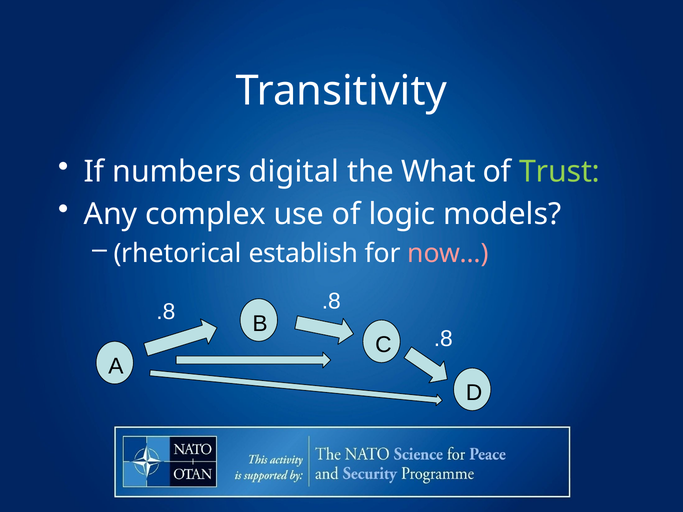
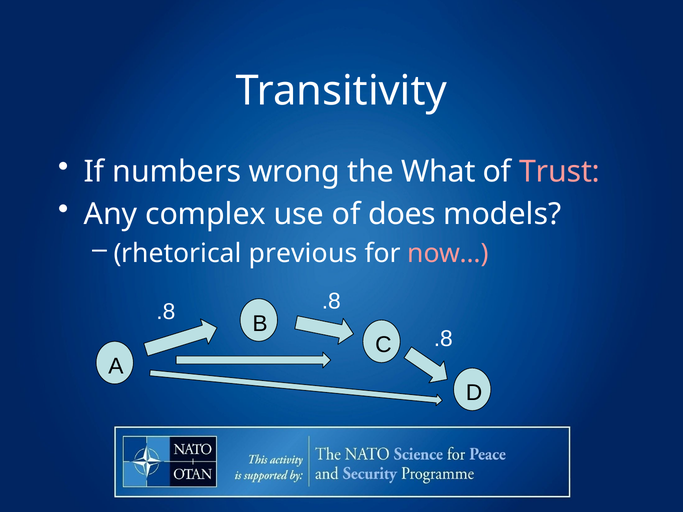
digital: digital -> wrong
Trust colour: light green -> pink
logic: logic -> does
establish: establish -> previous
